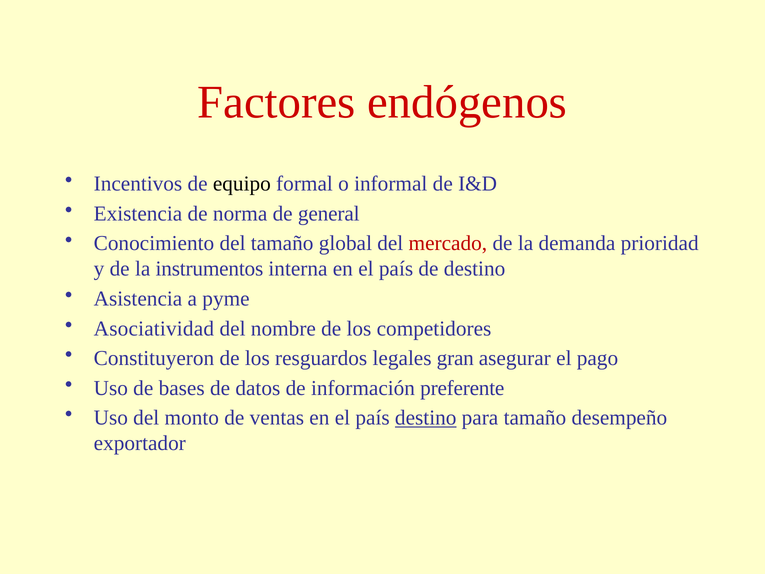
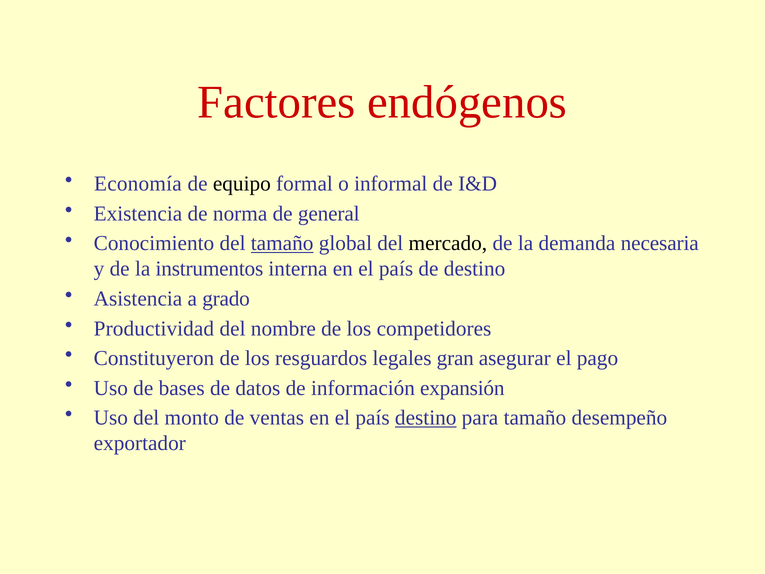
Incentivos: Incentivos -> Economía
tamaño at (282, 243) underline: none -> present
mercado colour: red -> black
prioridad: prioridad -> necesaria
pyme: pyme -> grado
Asociatividad: Asociatividad -> Productividad
preferente: preferente -> expansión
